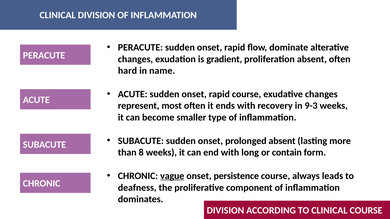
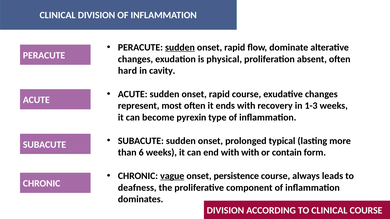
sudden at (180, 47) underline: none -> present
gradient: gradient -> physical
name: name -> cavity
9-3: 9-3 -> 1-3
smaller: smaller -> pyrexin
prolonged absent: absent -> typical
8: 8 -> 6
with long: long -> with
